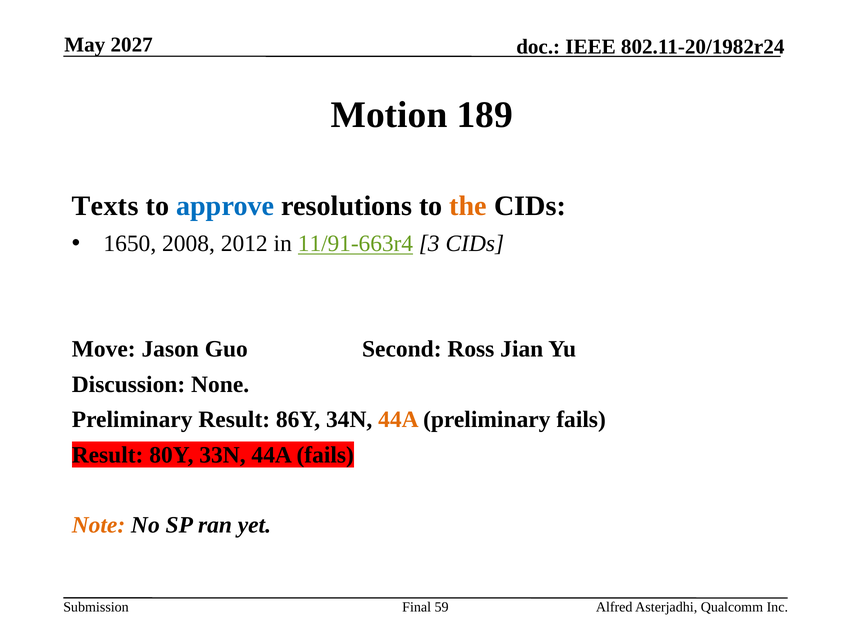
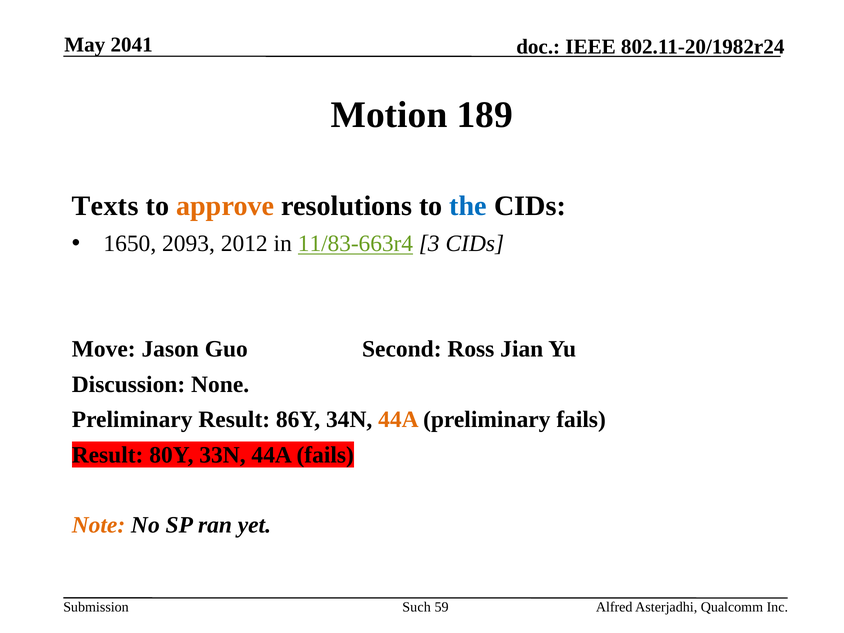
2027: 2027 -> 2041
approve colour: blue -> orange
the colour: orange -> blue
2008: 2008 -> 2093
11/91-663r4: 11/91-663r4 -> 11/83-663r4
Final: Final -> Such
